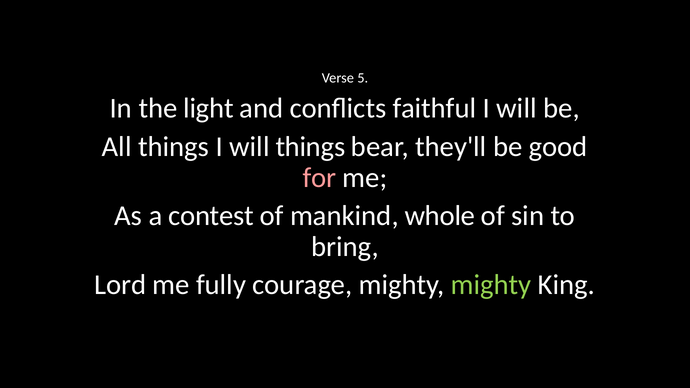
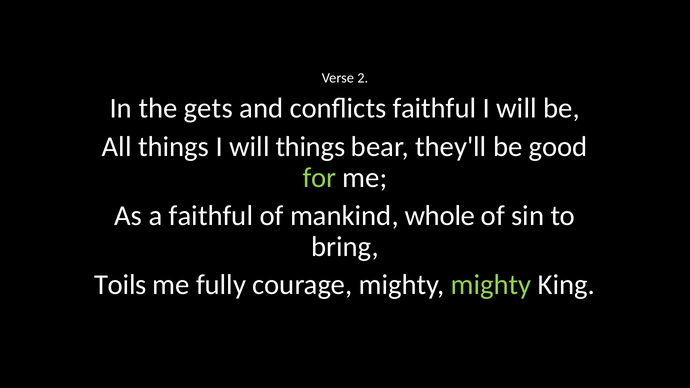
5: 5 -> 2
light: light -> gets
for colour: pink -> light green
a contest: contest -> faithful
Lord: Lord -> Toils
